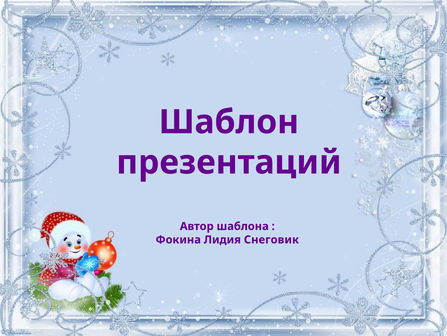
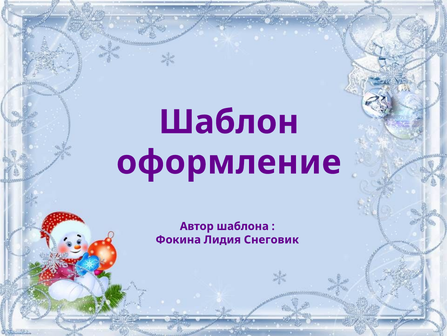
презентаций: презентаций -> оформление
